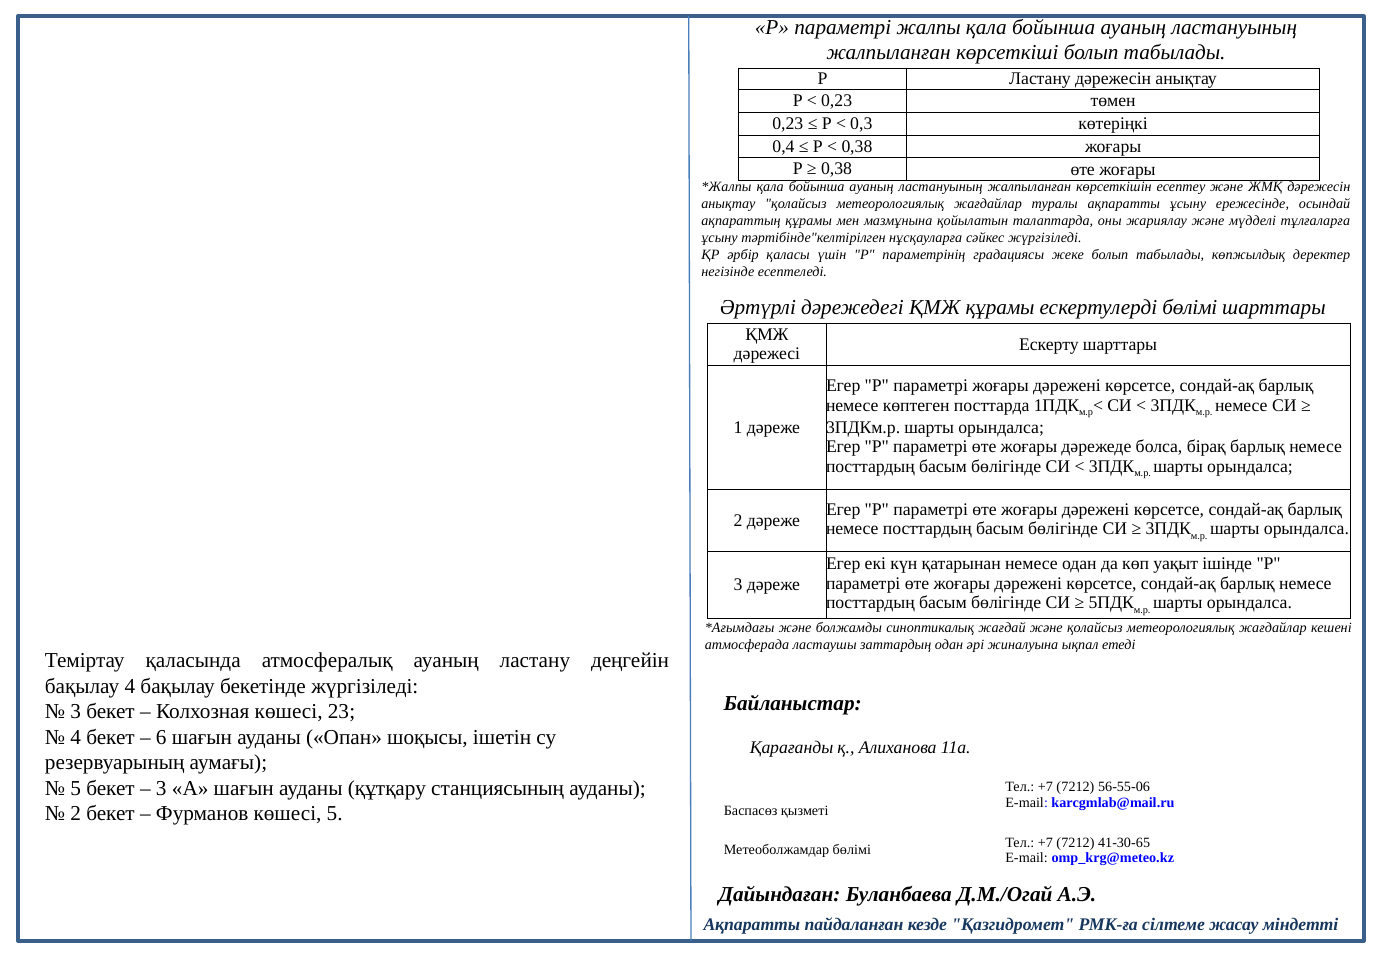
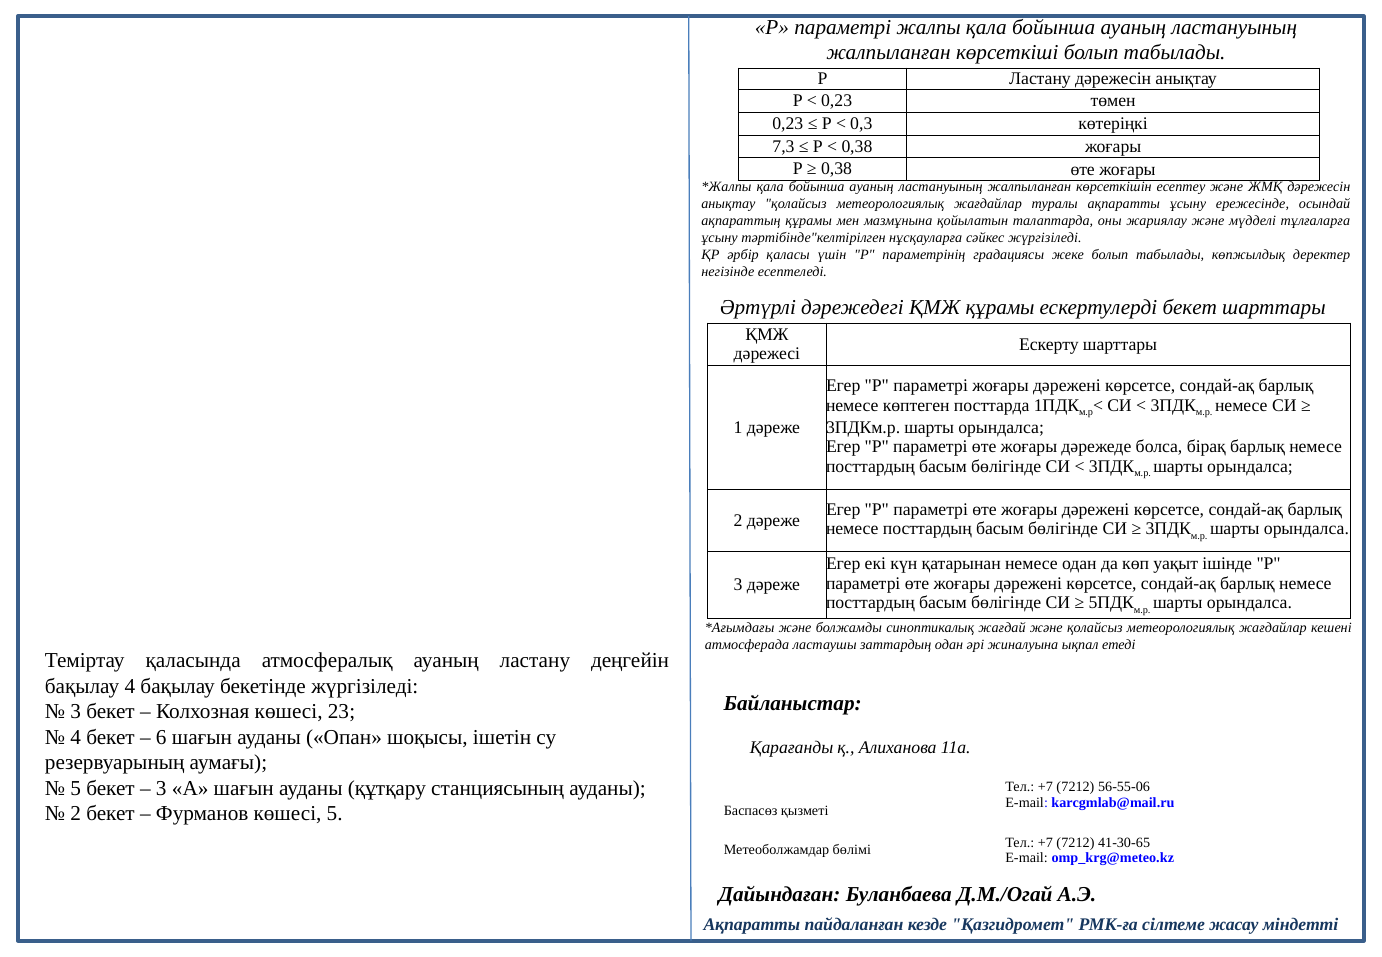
0,4: 0,4 -> 7,3
ескертулерді бөлімі: бөлімі -> бекет
